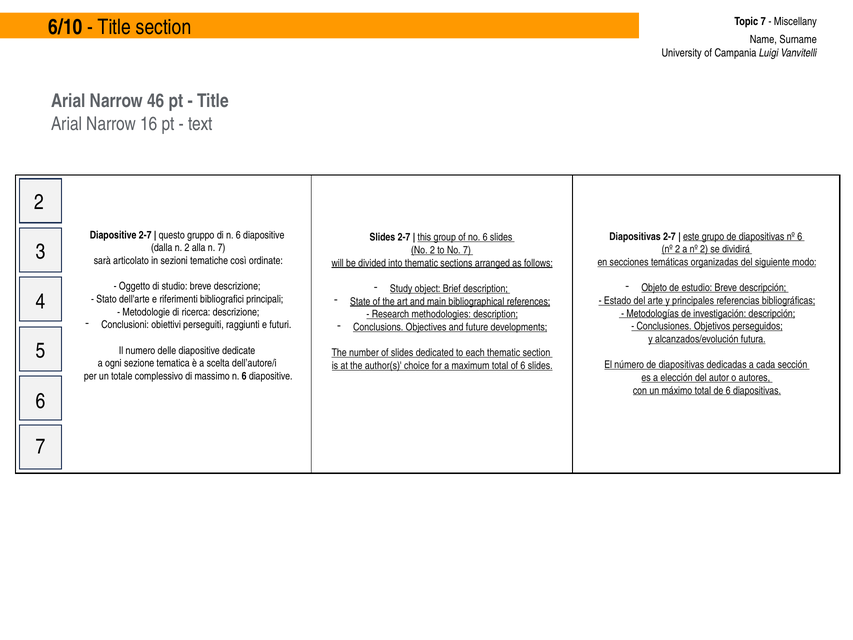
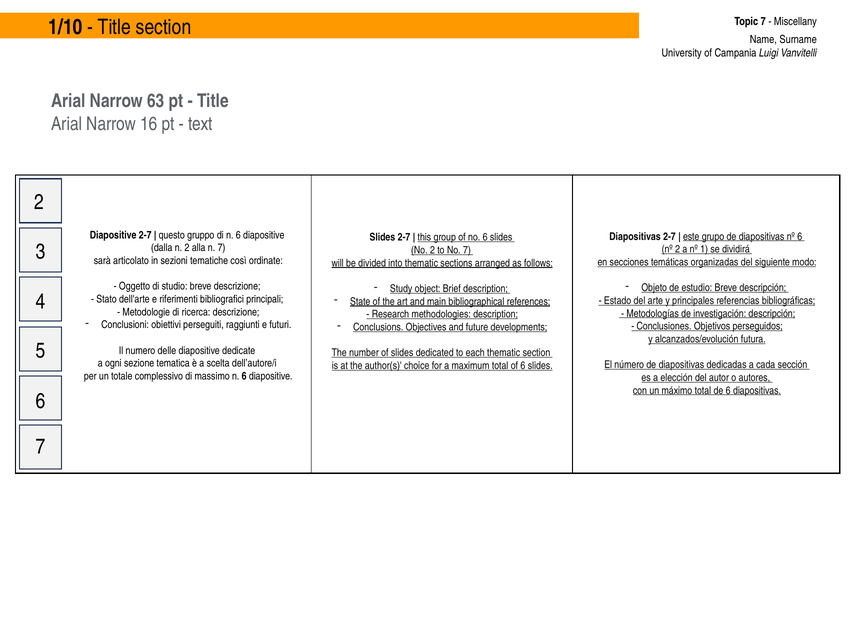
6/10: 6/10 -> 1/10
46: 46 -> 63
a nº 2: 2 -> 1
